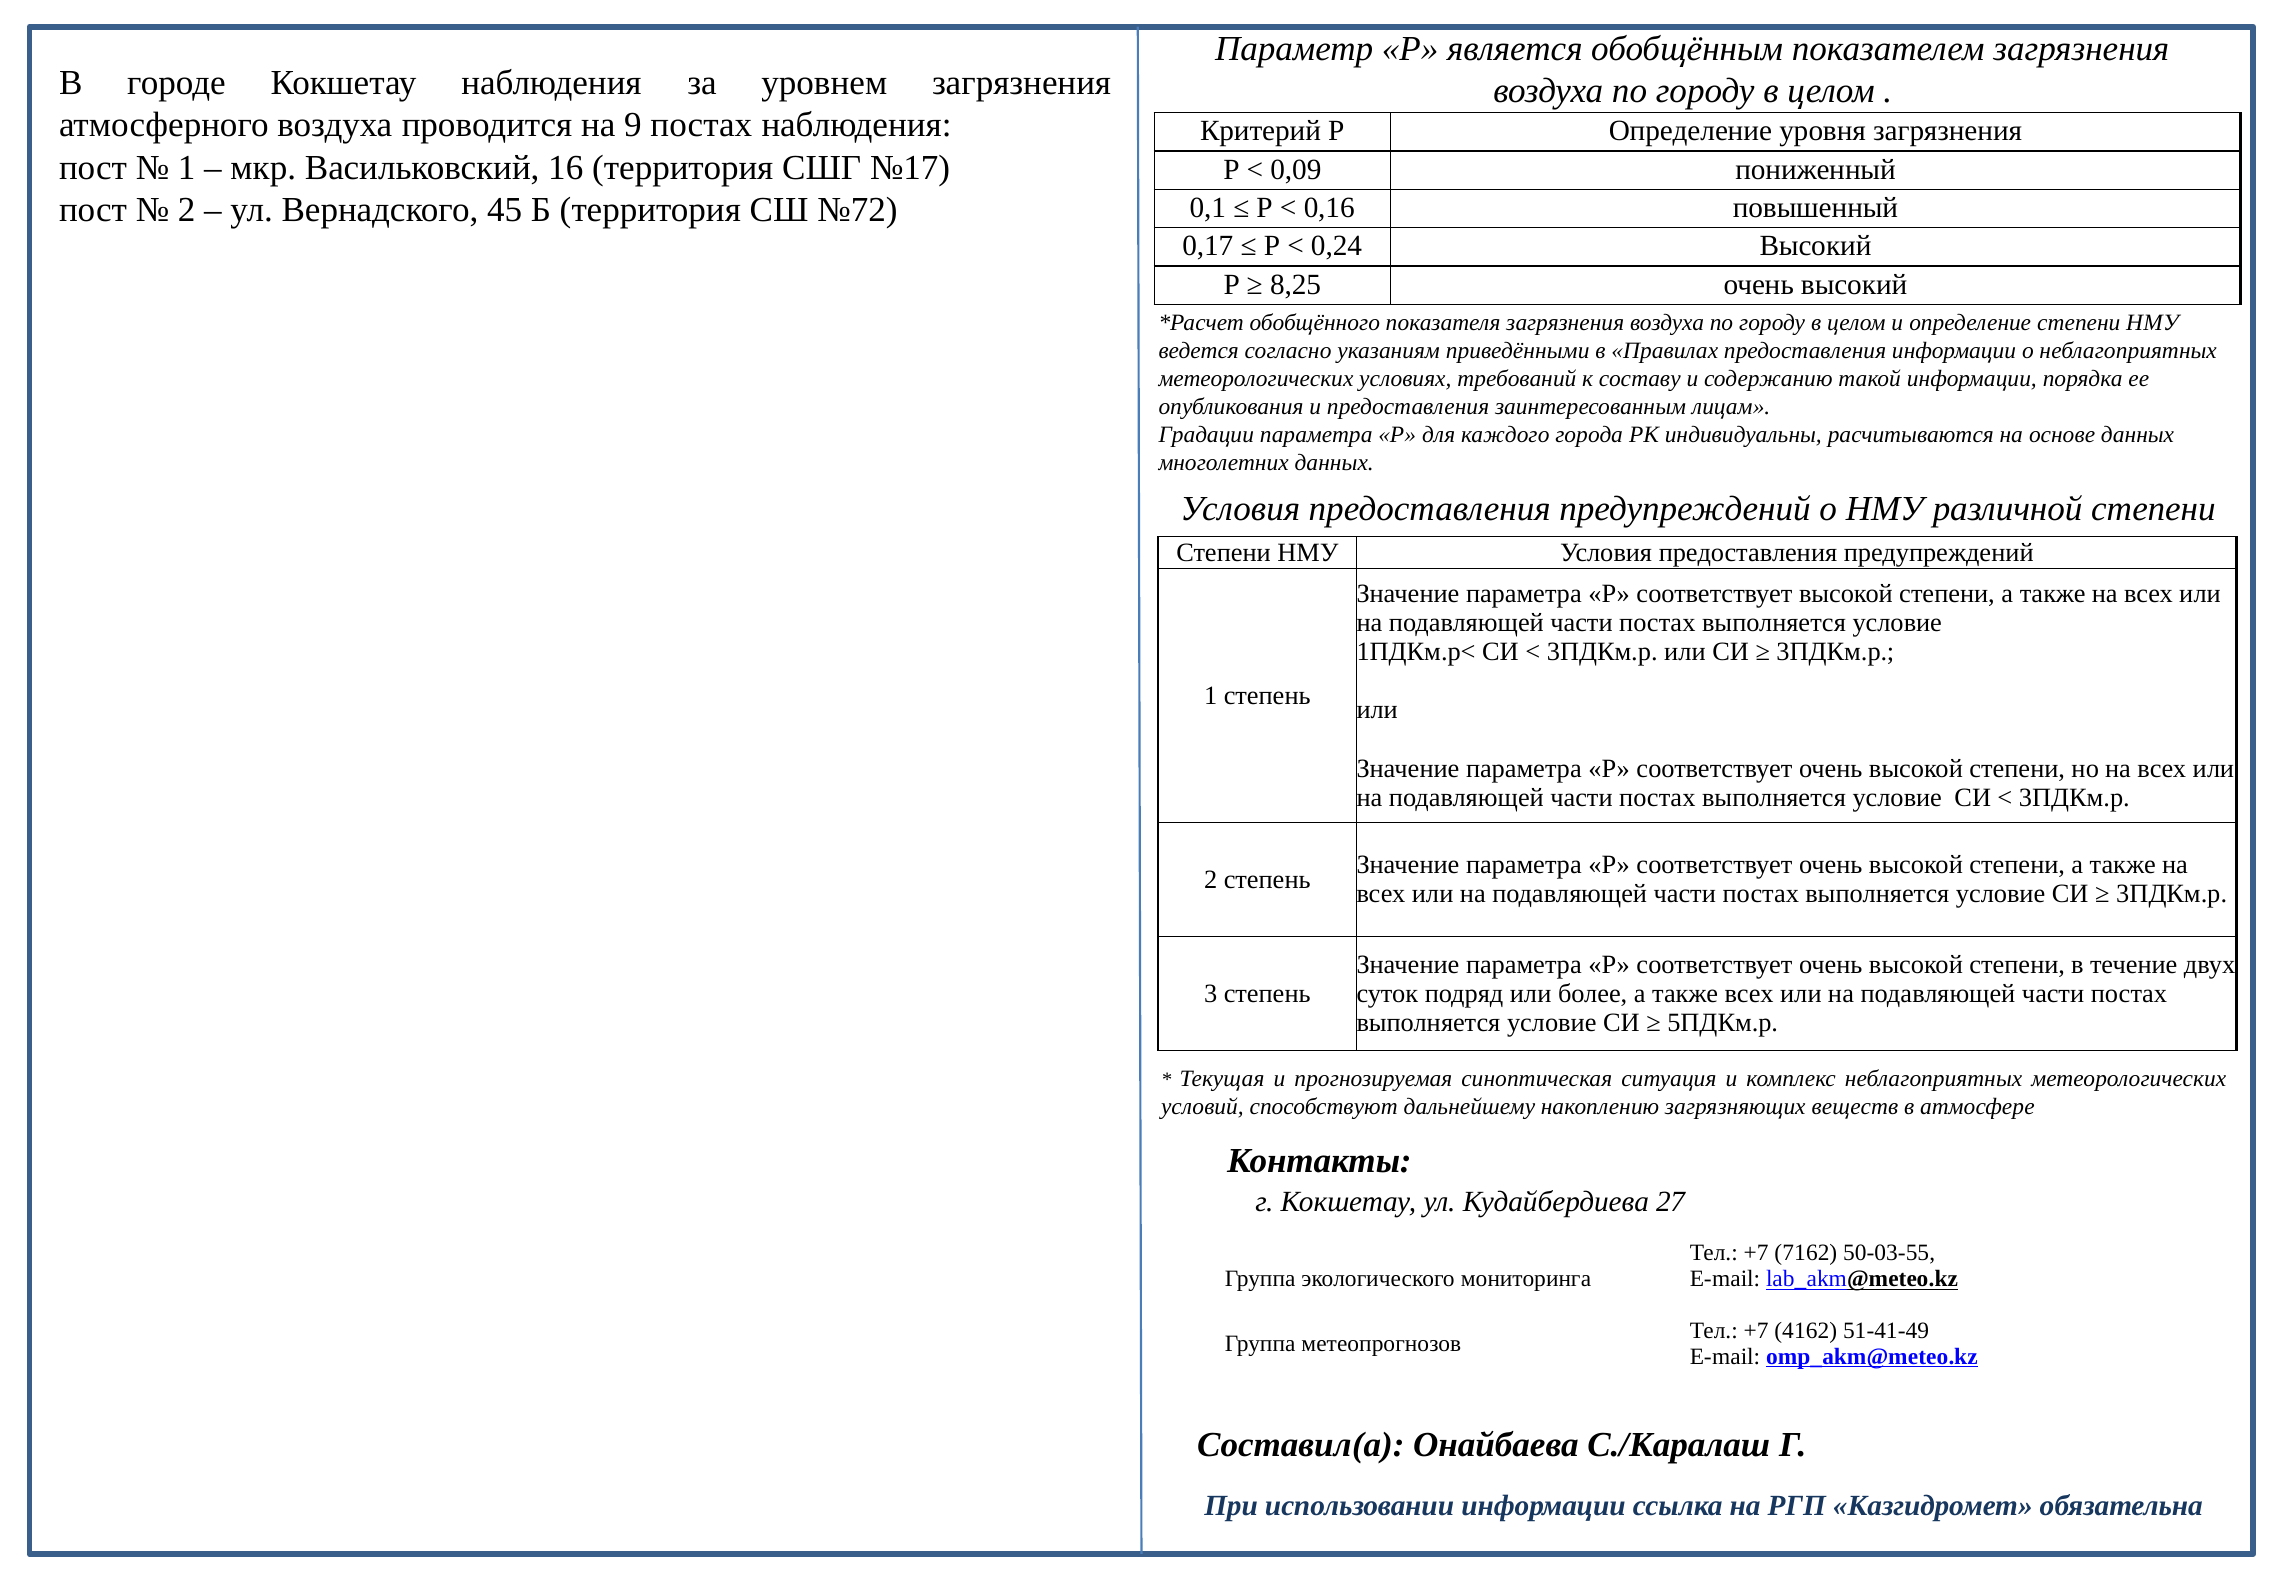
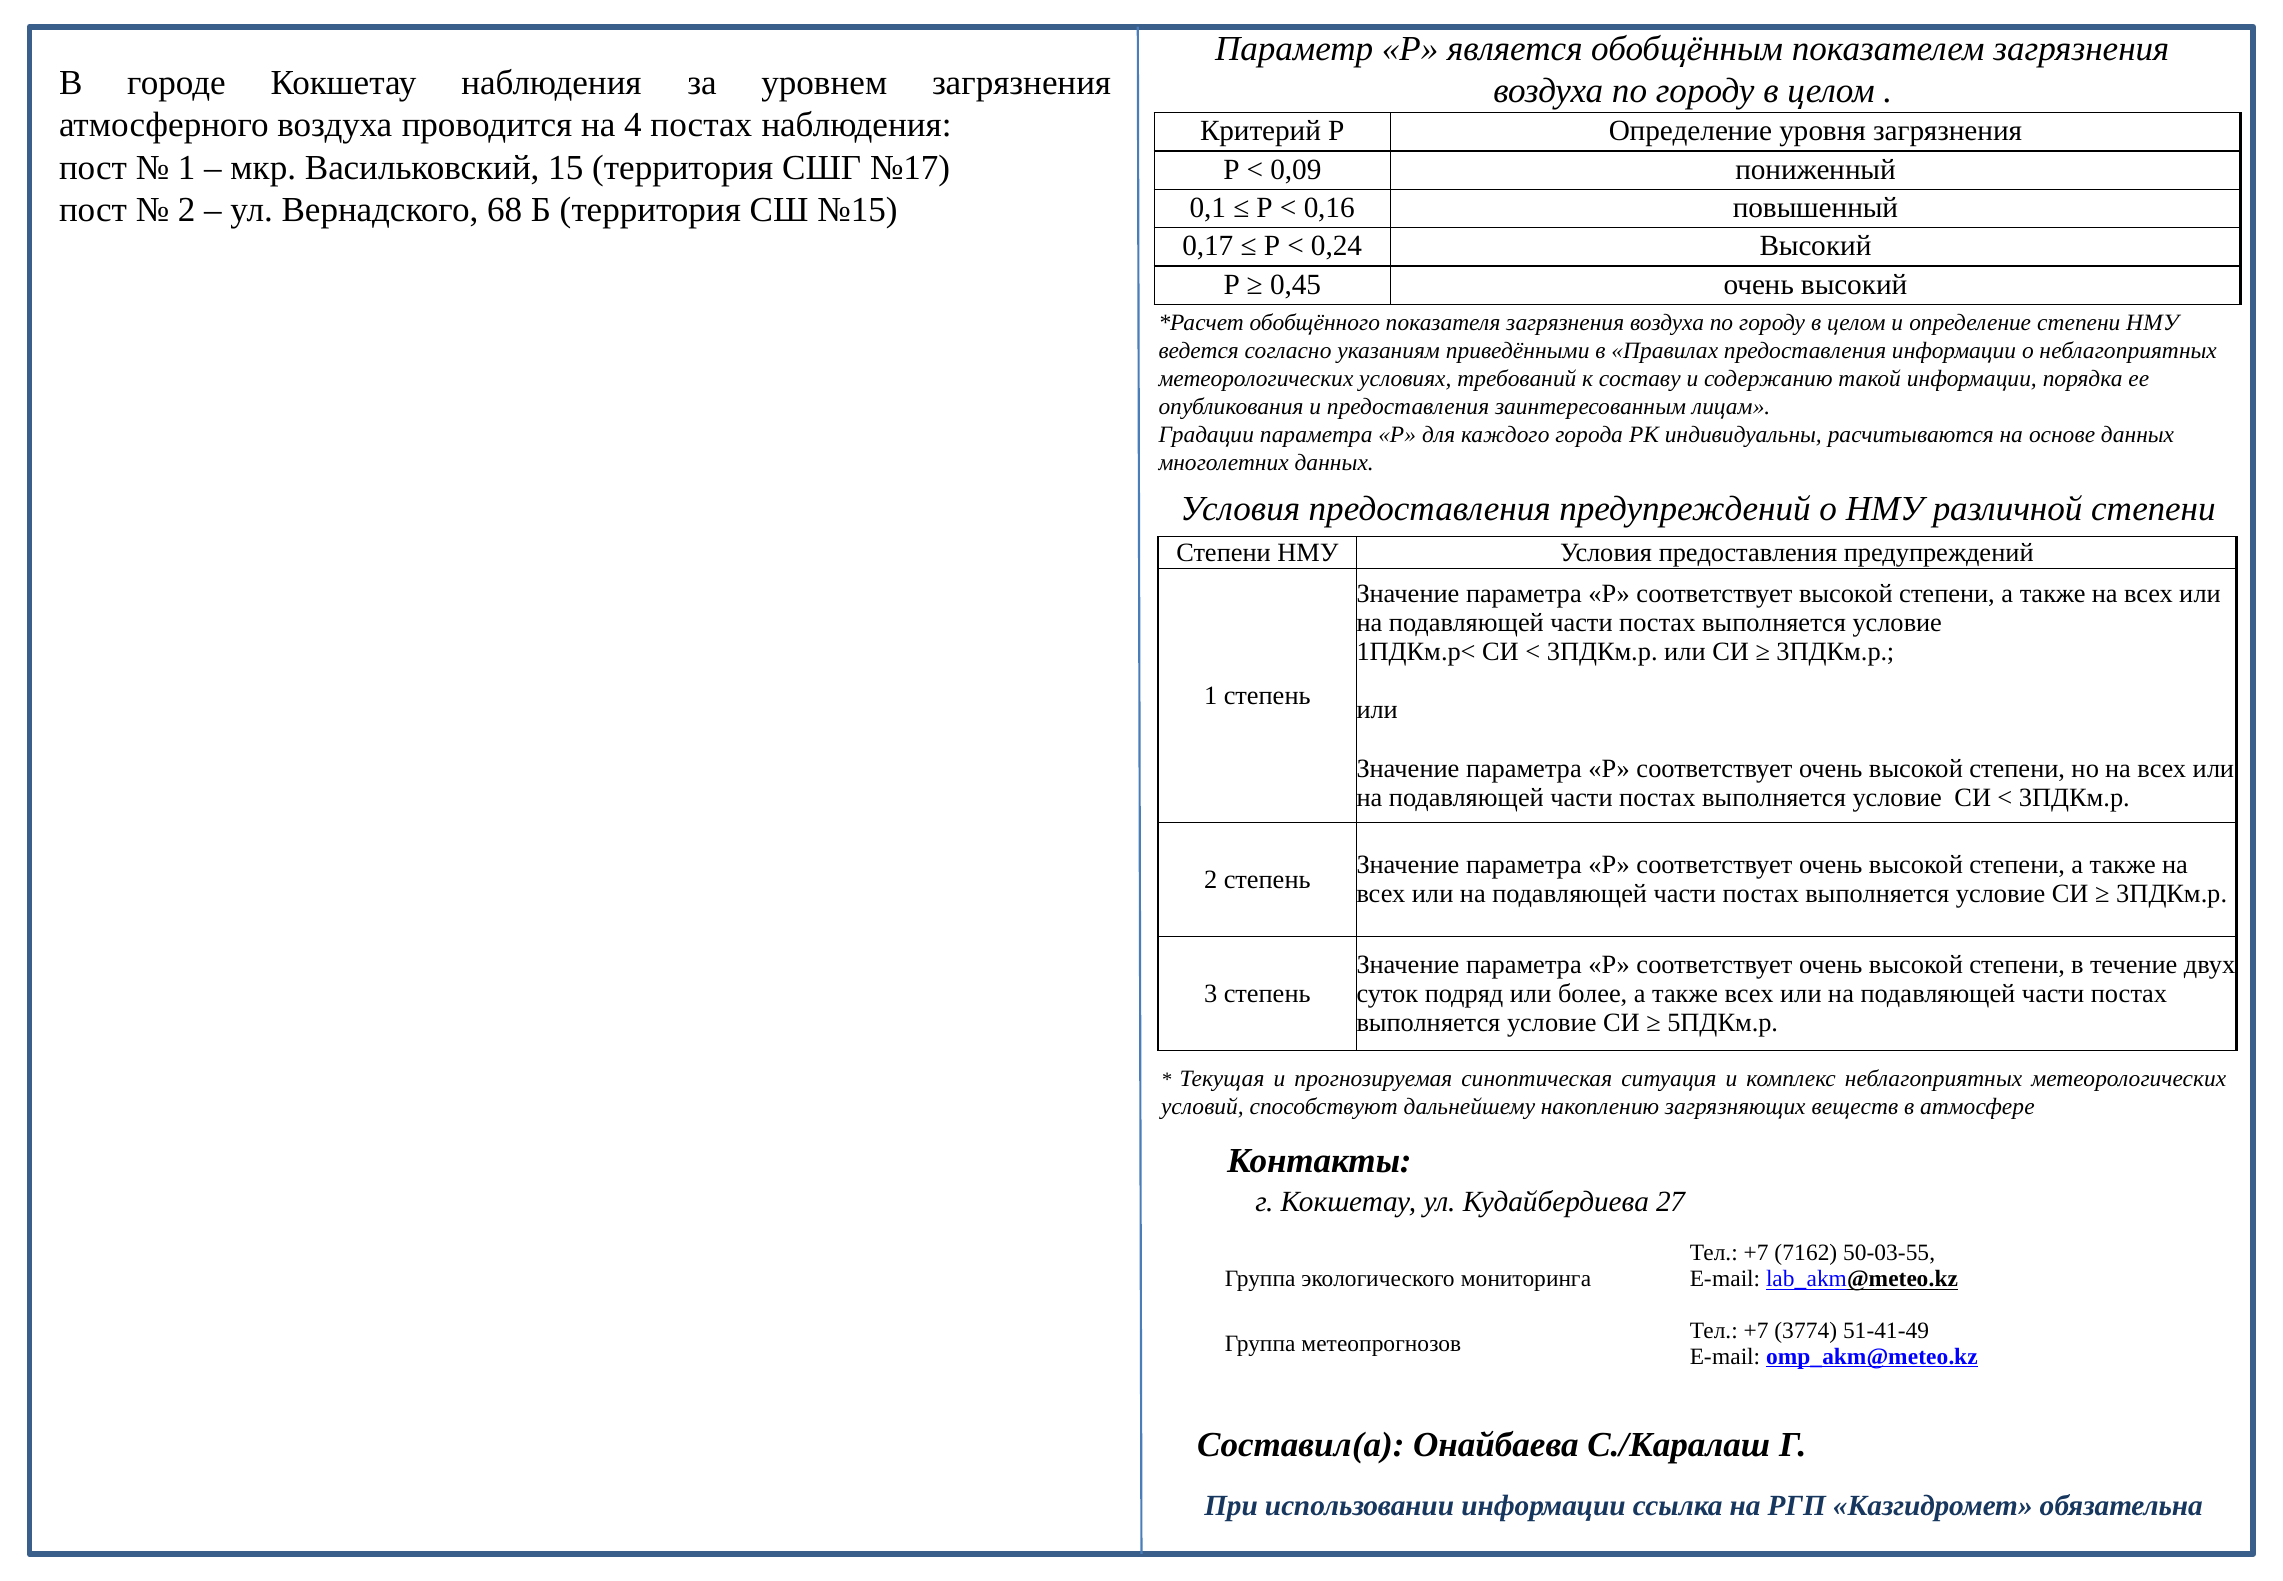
9: 9 -> 4
16: 16 -> 15
45: 45 -> 68
№72: №72 -> №15
8,25: 8,25 -> 0,45
4162: 4162 -> 3774
